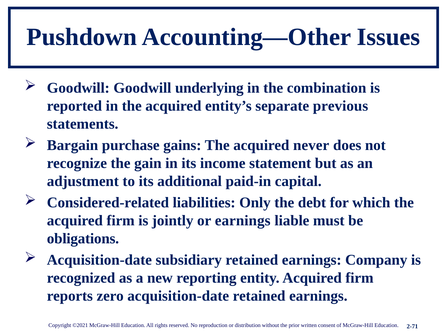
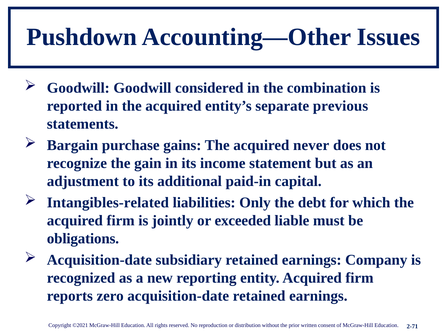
underlying: underlying -> considered
Considered-related: Considered-related -> Intangibles-related
or earnings: earnings -> exceeded
